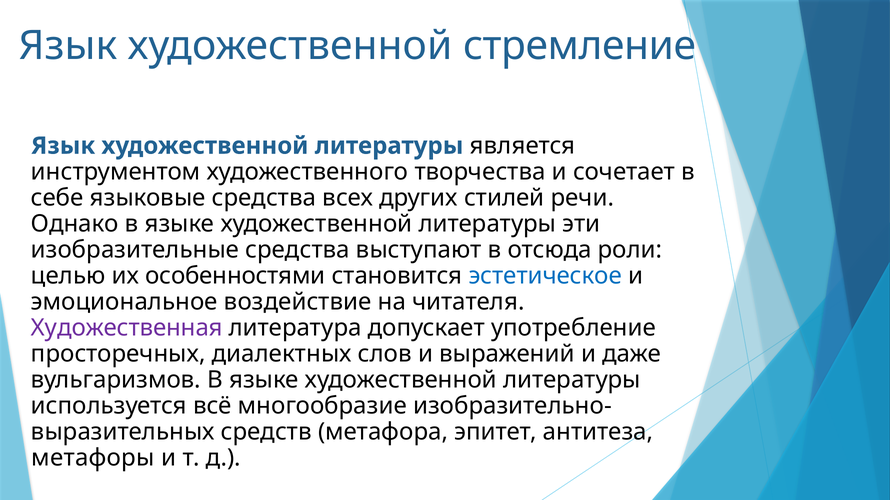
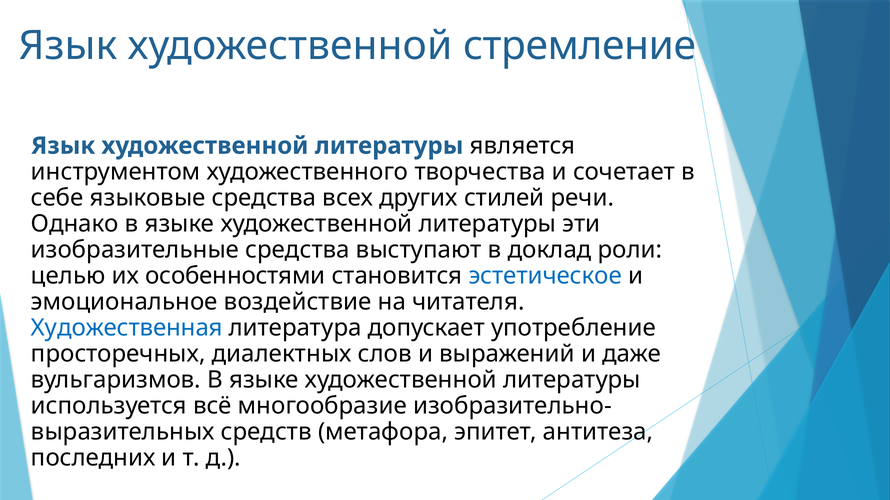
отсюда: отсюда -> доклад
Художественная colour: purple -> blue
метафоры: метафоры -> последних
